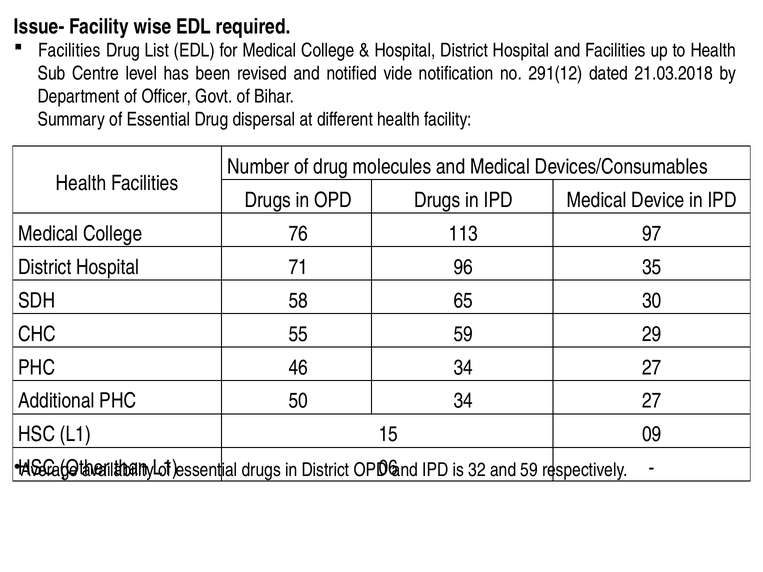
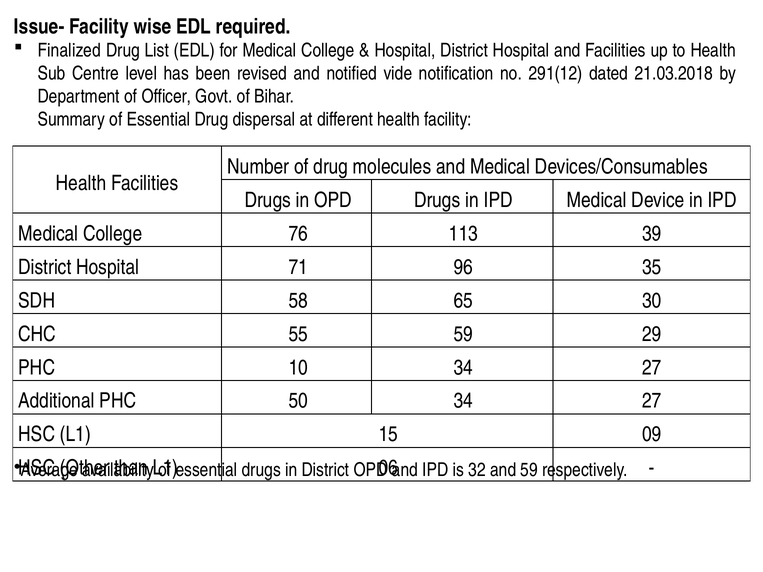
Facilities at (69, 51): Facilities -> Finalized
97: 97 -> 39
46: 46 -> 10
